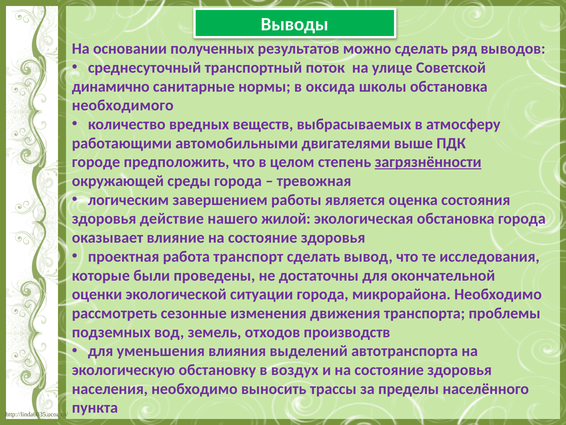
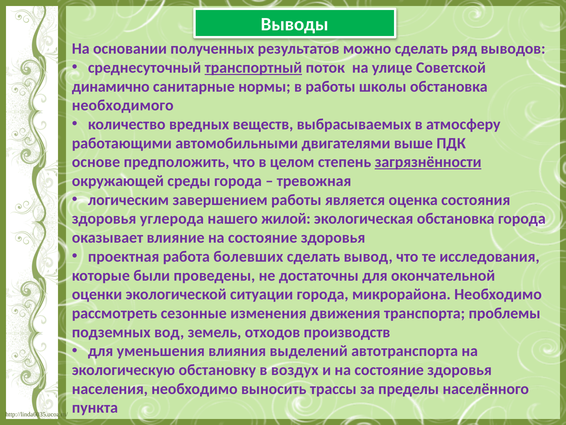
транспортный underline: none -> present
в оксида: оксида -> работы
городе: городе -> основе
действие: действие -> углерода
транспорт: транспорт -> болевших
